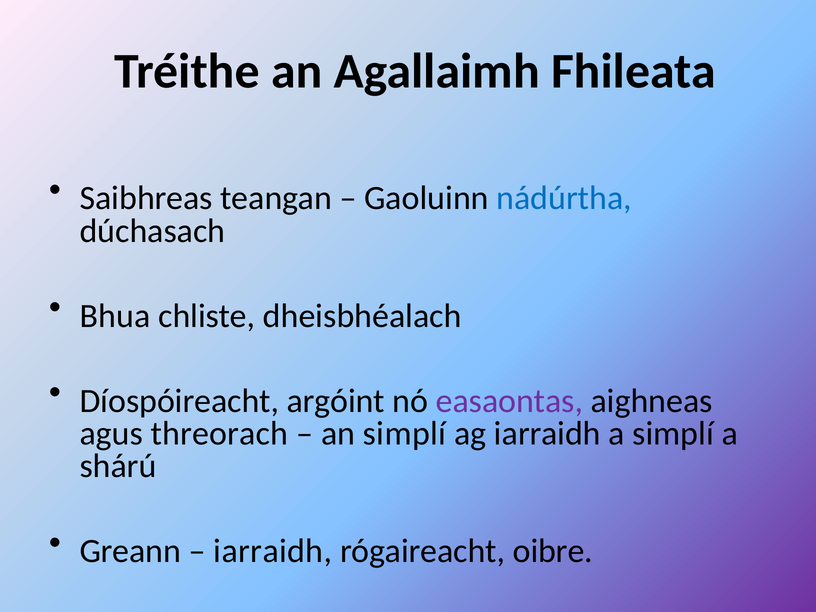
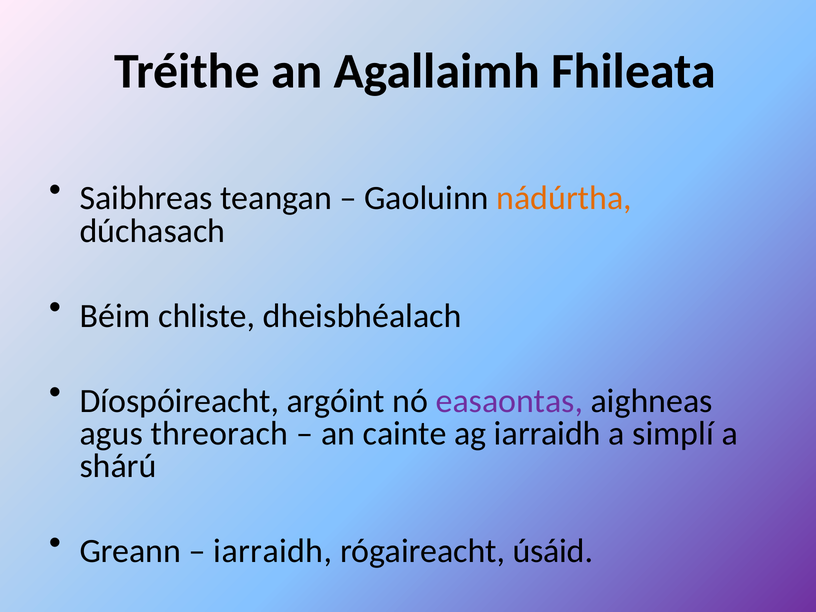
nádúrtha colour: blue -> orange
Bhua: Bhua -> Béim
an simplí: simplí -> cainte
oibre: oibre -> úsáid
